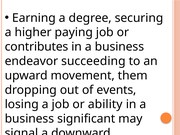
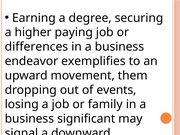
contributes: contributes -> differences
succeeding: succeeding -> exemplifies
ability: ability -> family
